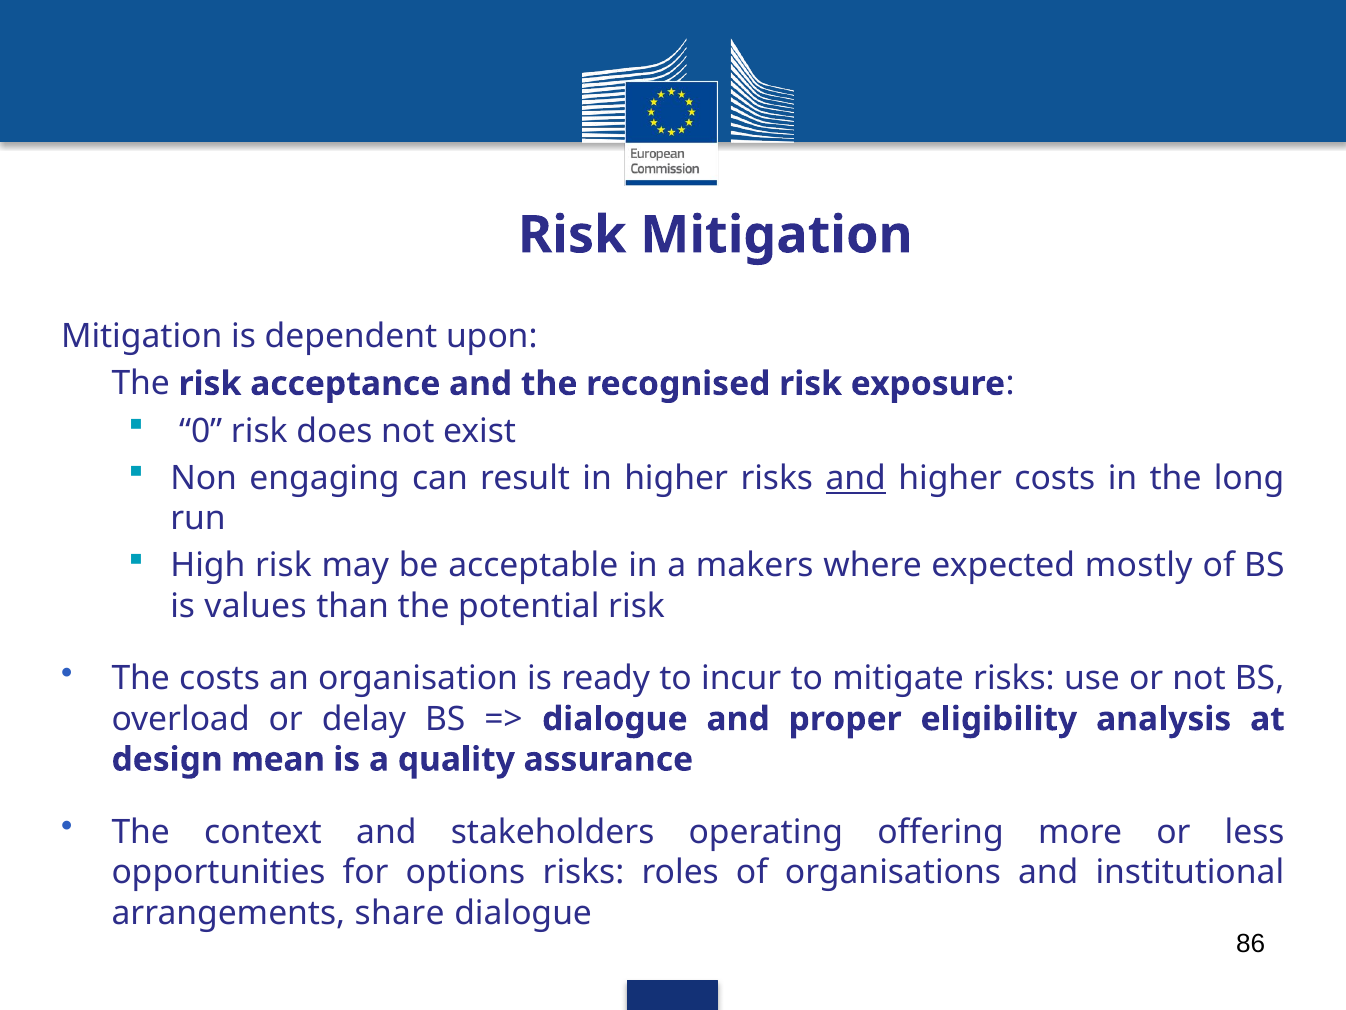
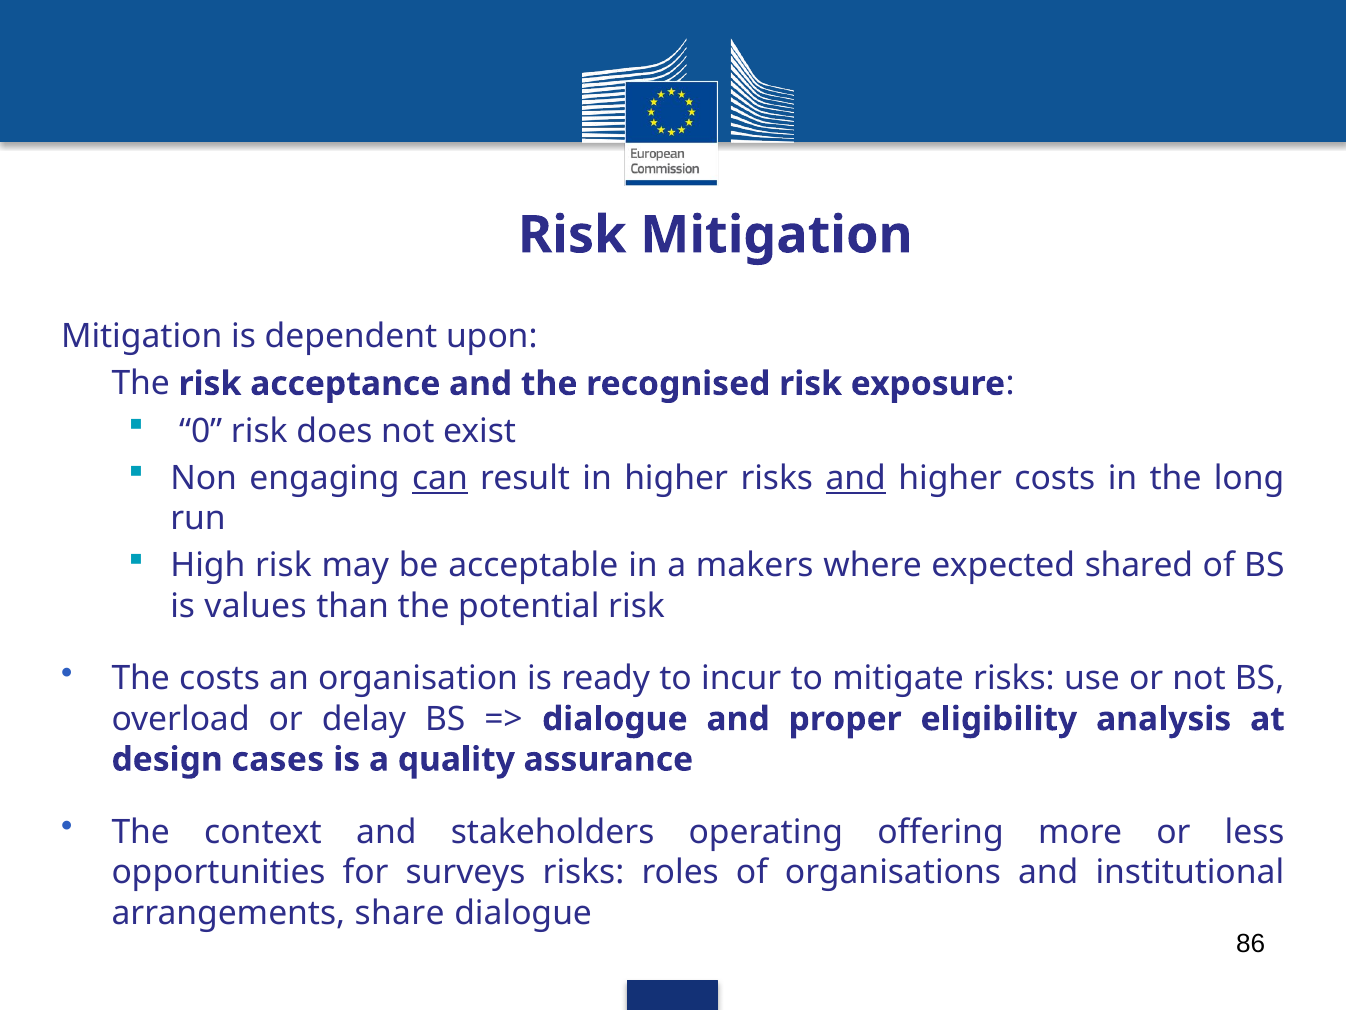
can underline: none -> present
mostly: mostly -> shared
mean: mean -> cases
options: options -> surveys
